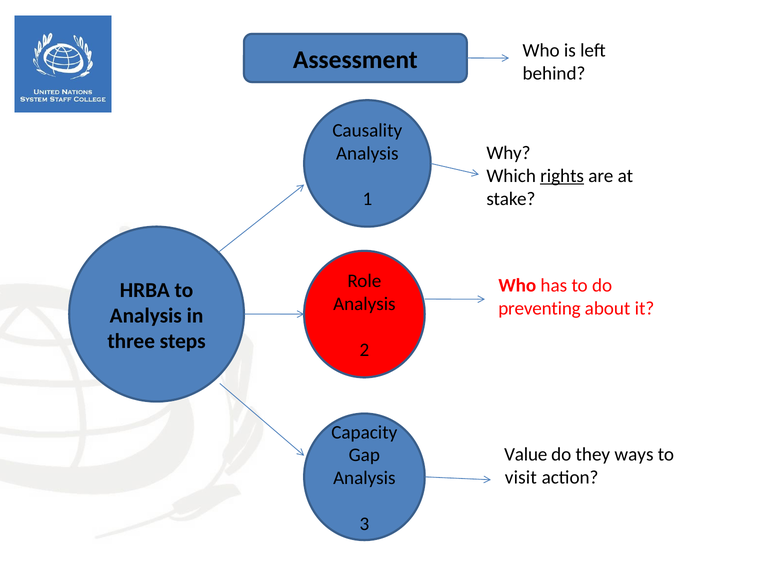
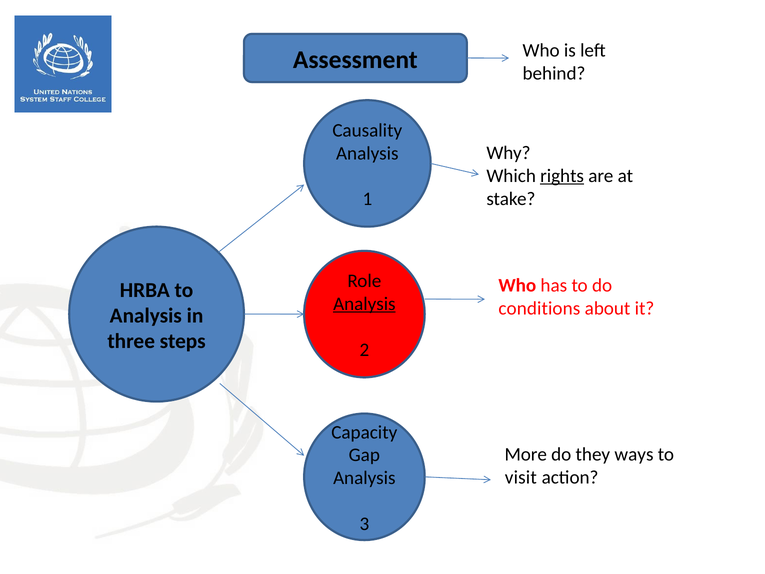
Analysis at (364, 304) underline: none -> present
preventing: preventing -> conditions
Value: Value -> More
